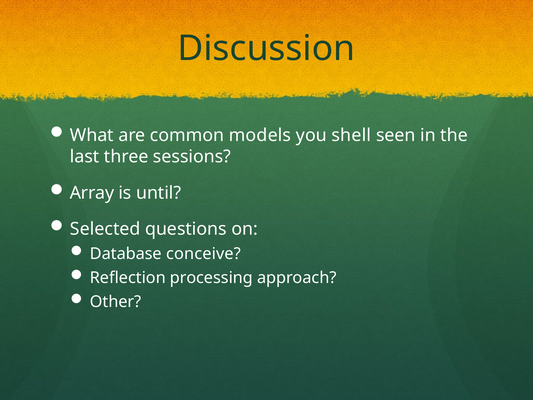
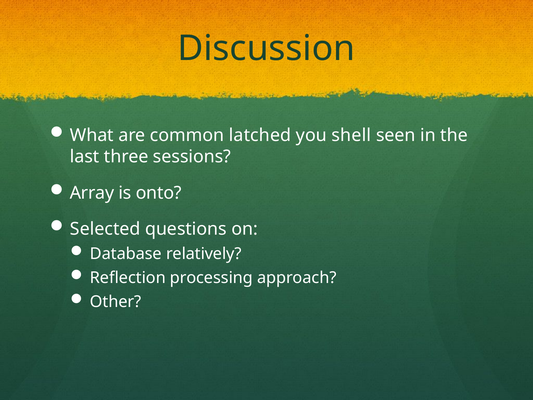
models: models -> latched
until: until -> onto
conceive: conceive -> relatively
